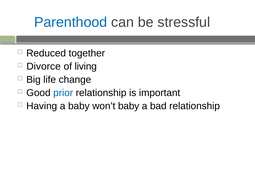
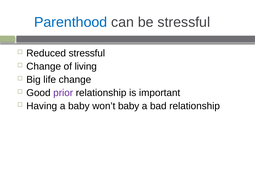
Reduced together: together -> stressful
Divorce at (44, 67): Divorce -> Change
prior colour: blue -> purple
